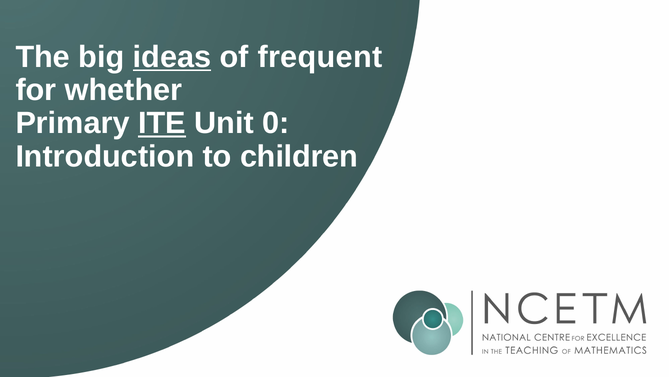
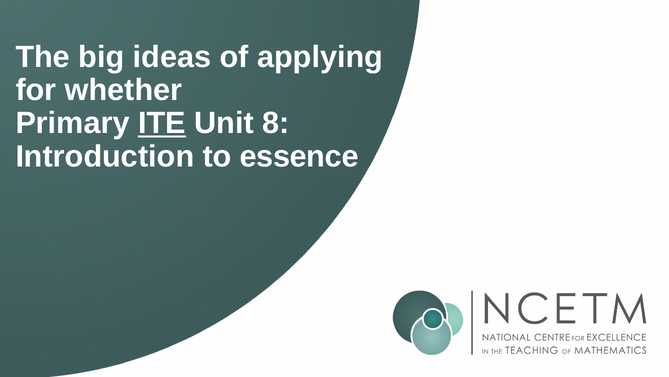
ideas underline: present -> none
frequent: frequent -> applying
0: 0 -> 8
children: children -> essence
